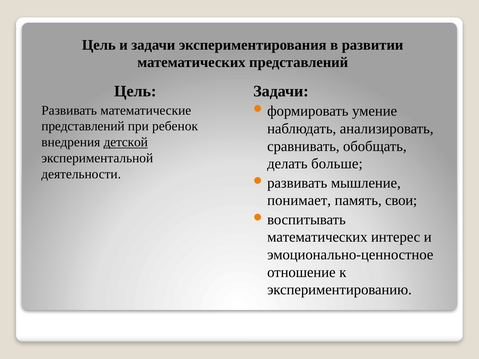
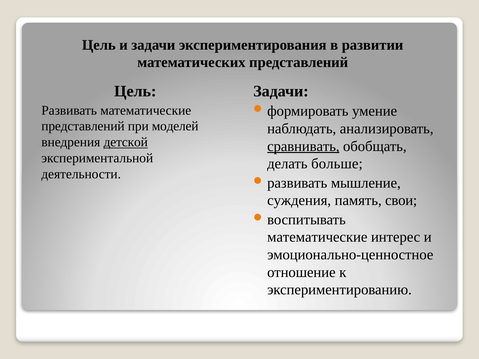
ребенок: ребенок -> моделей
сравнивать underline: none -> present
понимает: понимает -> суждения
математических at (317, 237): математических -> математические
